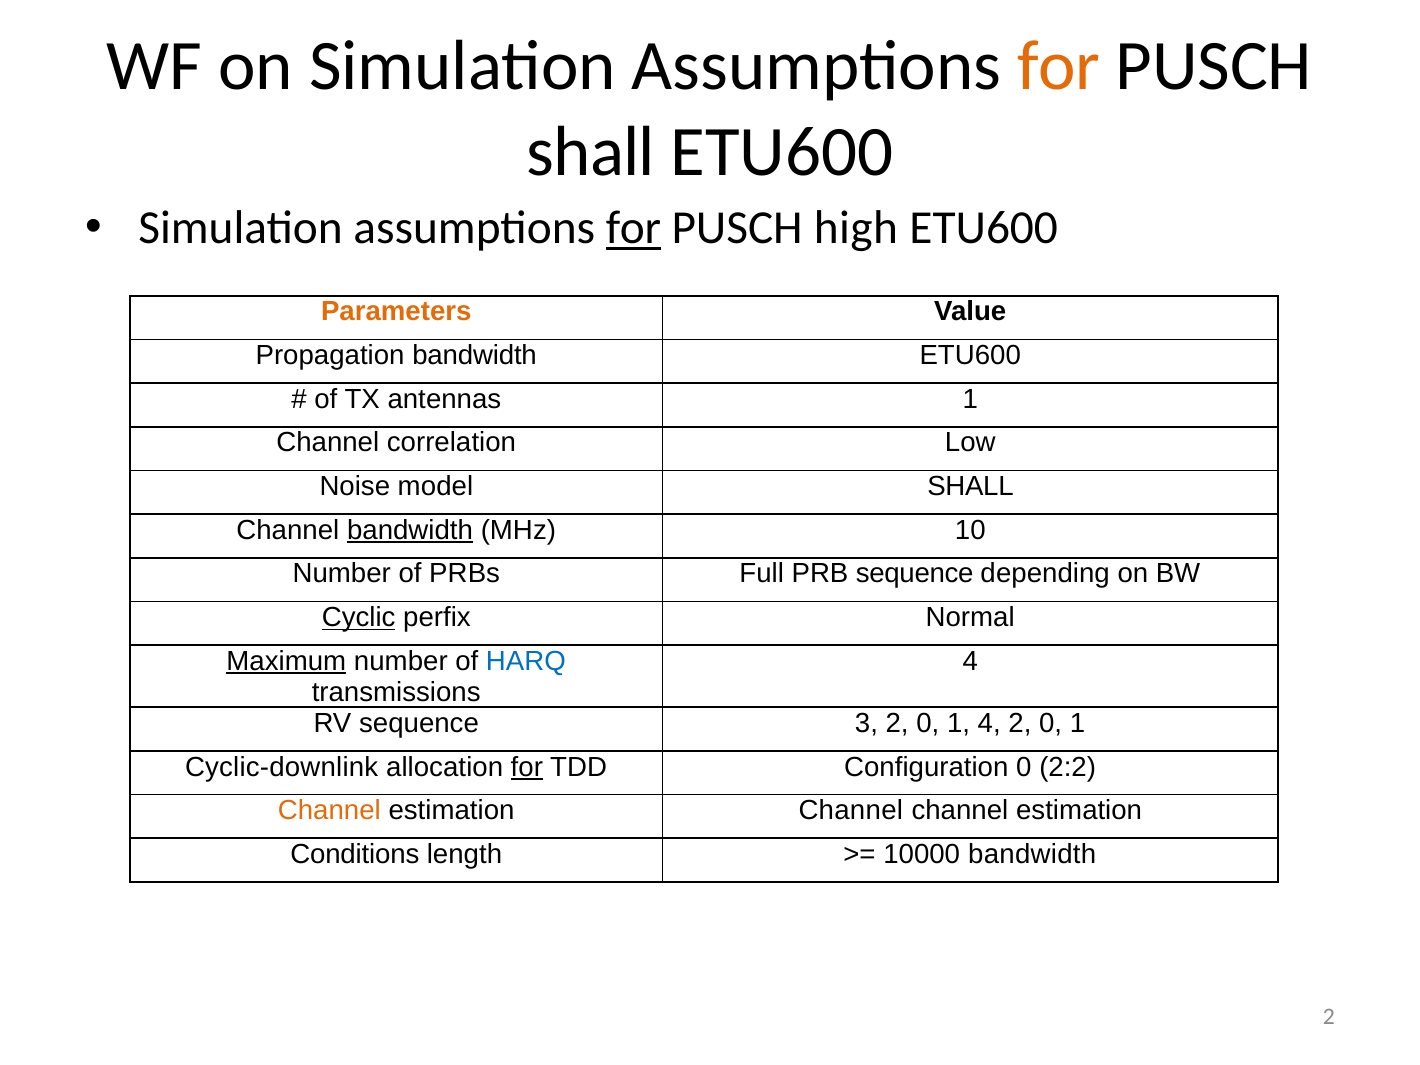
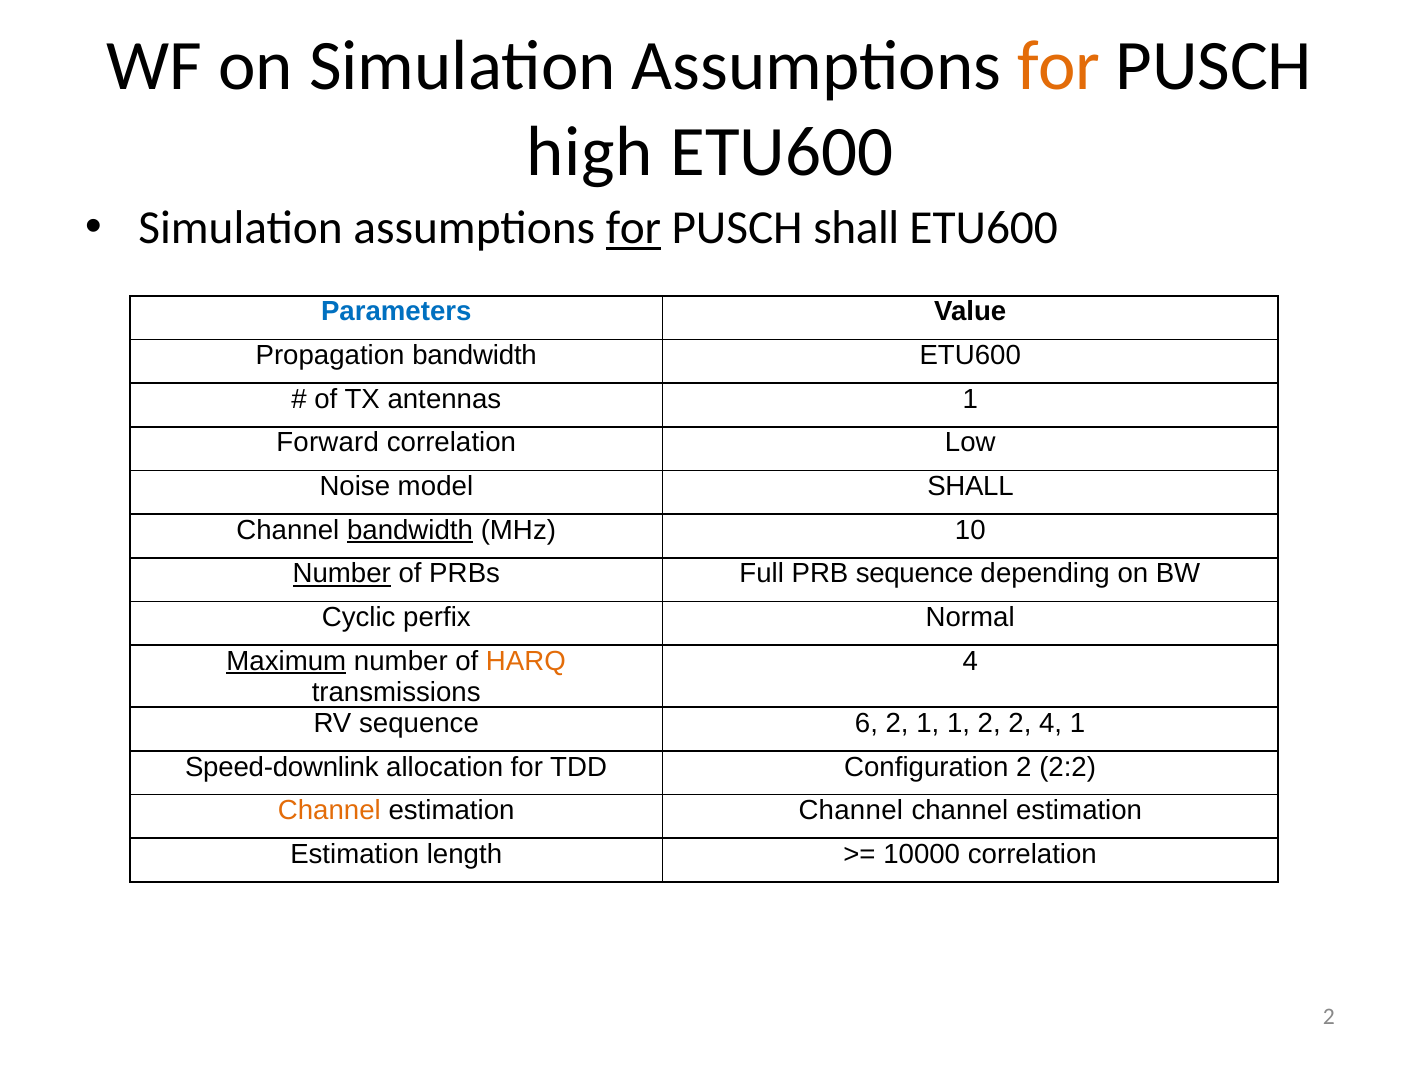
shall at (591, 152): shall -> high
PUSCH high: high -> shall
Parameters colour: orange -> blue
Channel at (328, 443): Channel -> Forward
Number at (342, 574) underline: none -> present
Cyclic underline: present -> none
HARQ colour: blue -> orange
3: 3 -> 6
0 at (928, 723): 0 -> 1
1 4: 4 -> 2
0 at (1051, 723): 0 -> 4
Cyclic-downlink: Cyclic-downlink -> Speed-downlink
for at (527, 767) underline: present -> none
Configuration 0: 0 -> 2
Conditions at (355, 854): Conditions -> Estimation
10000 bandwidth: bandwidth -> correlation
